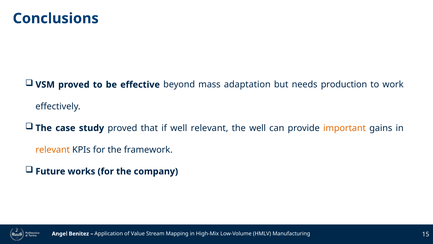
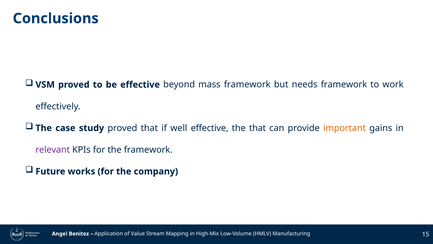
mass adaptation: adaptation -> framework
needs production: production -> framework
well relevant: relevant -> effective
the well: well -> that
relevant at (53, 149) colour: orange -> purple
